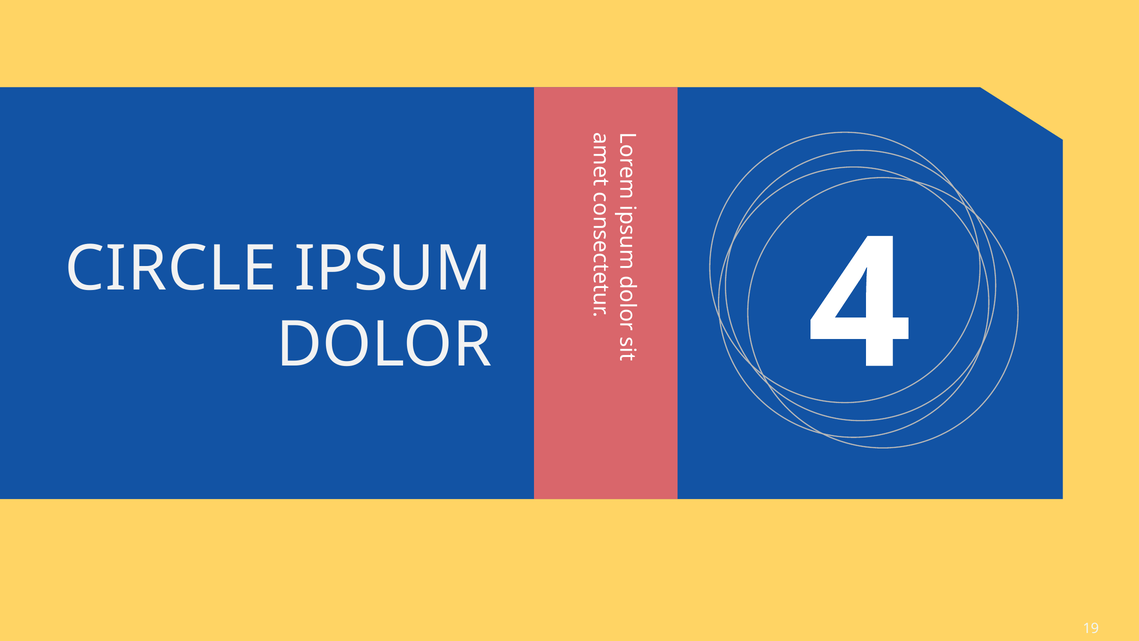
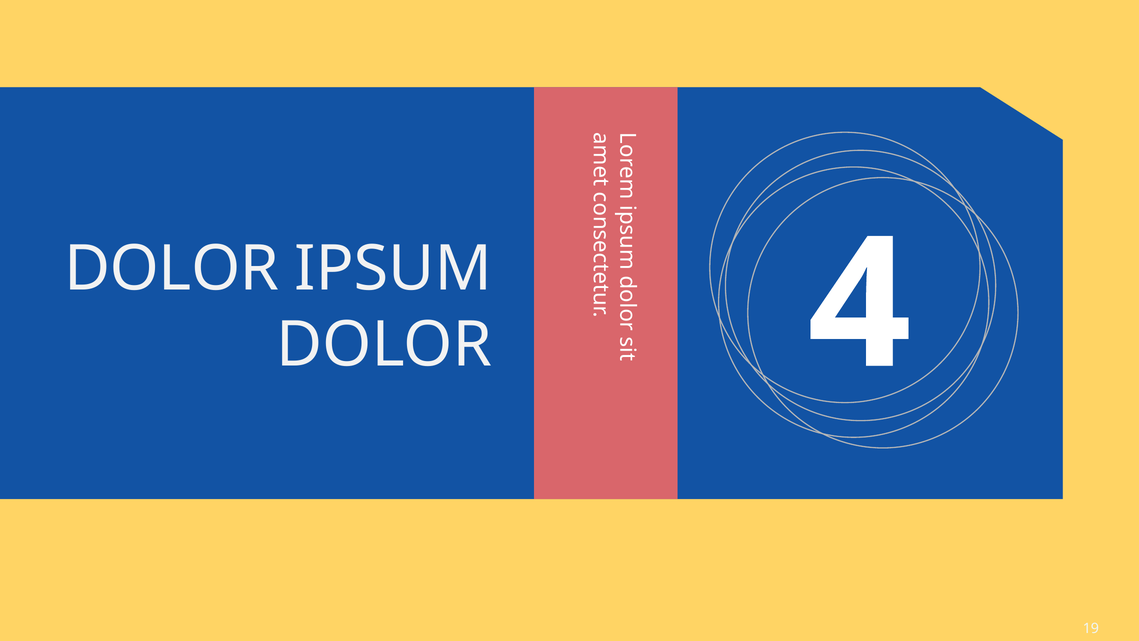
CIRCLE at (171, 269): CIRCLE -> DOLOR
